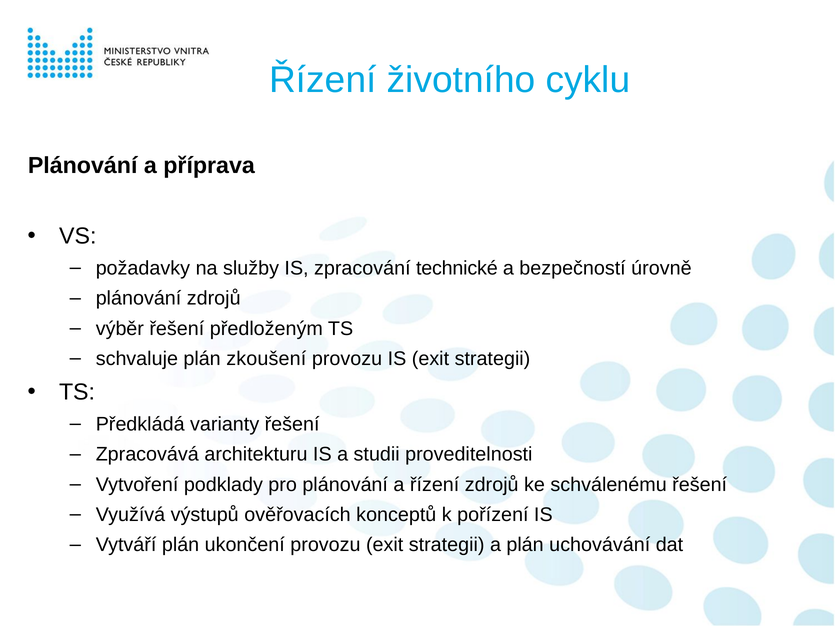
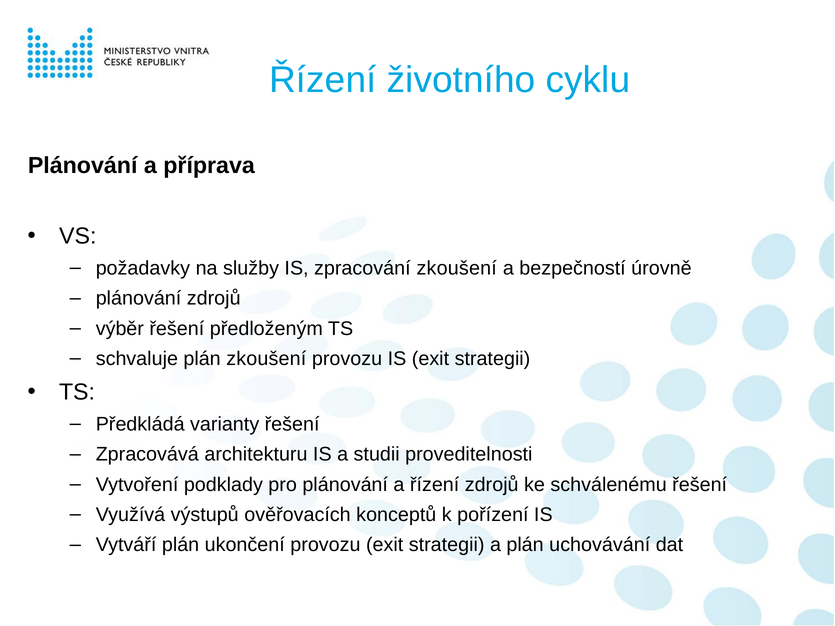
zpracování technické: technické -> zkoušení
